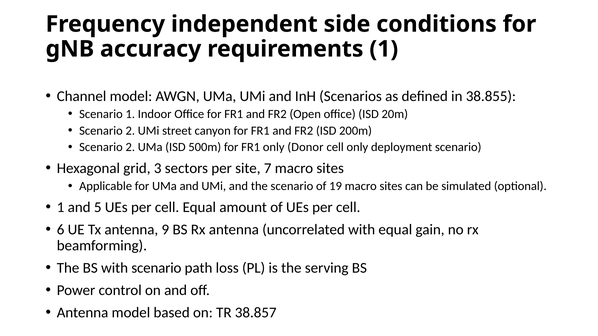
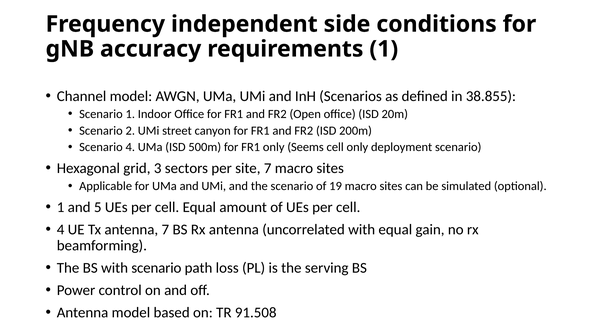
2 at (130, 147): 2 -> 4
Donor: Donor -> Seems
6 at (61, 230): 6 -> 4
antenna 9: 9 -> 7
38.857: 38.857 -> 91.508
